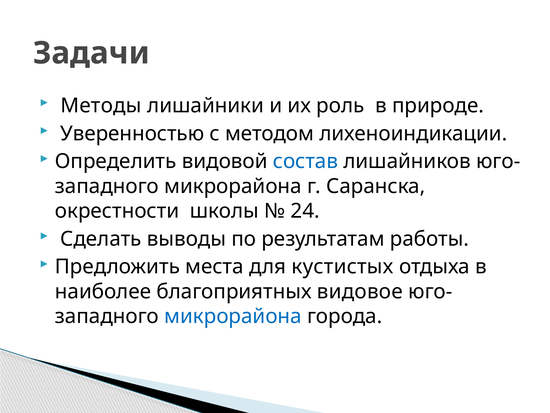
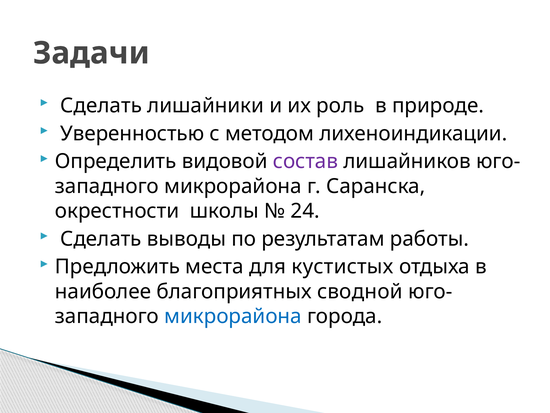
Методы at (101, 106): Методы -> Сделать
состав colour: blue -> purple
видовое: видовое -> сводной
